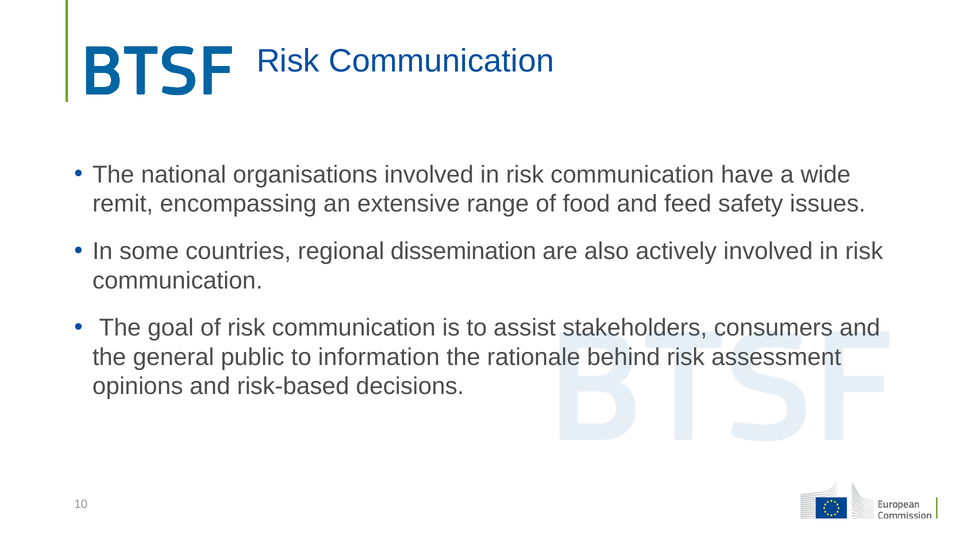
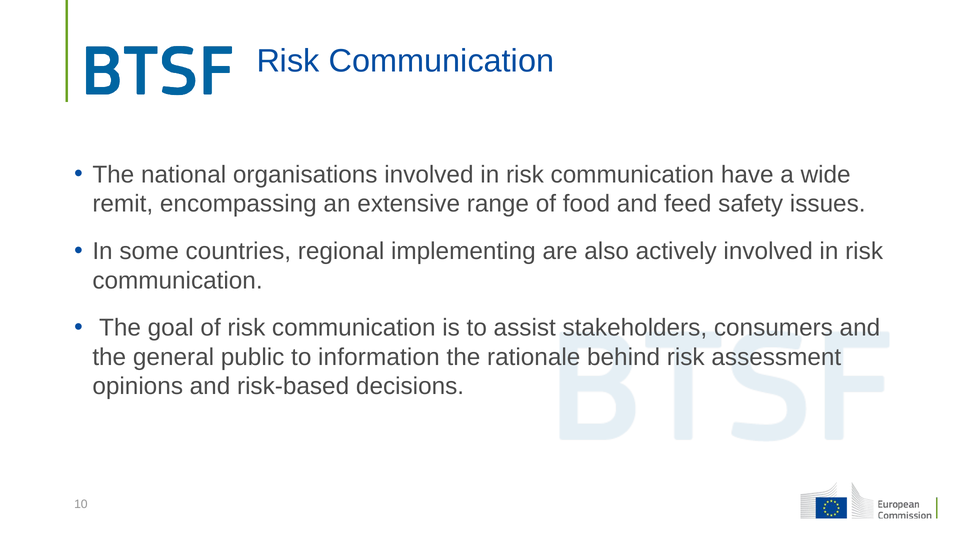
dissemination: dissemination -> implementing
